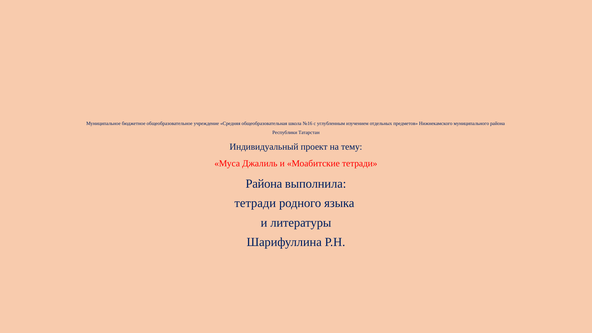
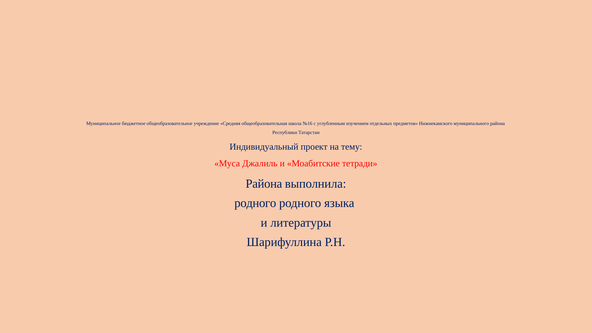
тетради at (255, 203): тетради -> родного
